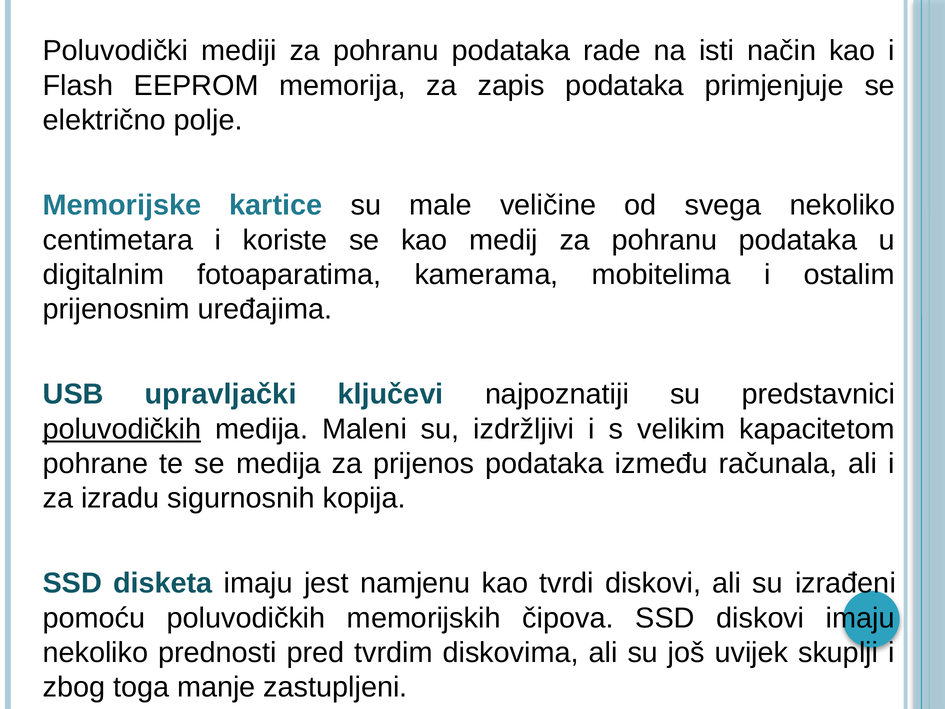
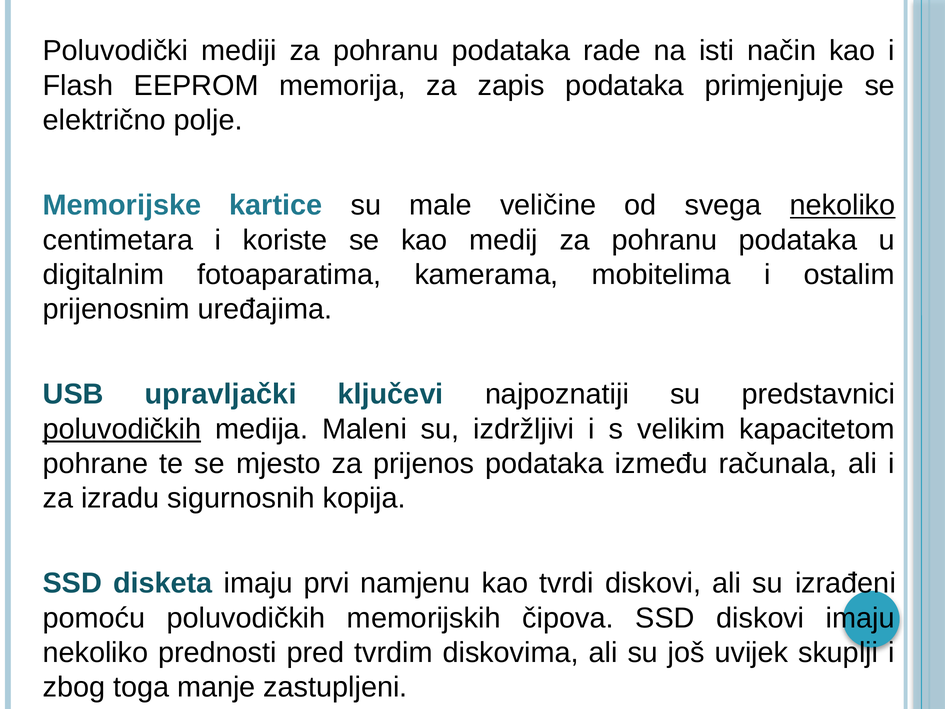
nekoliko at (843, 205) underline: none -> present
se medija: medija -> mjesto
jest: jest -> prvi
